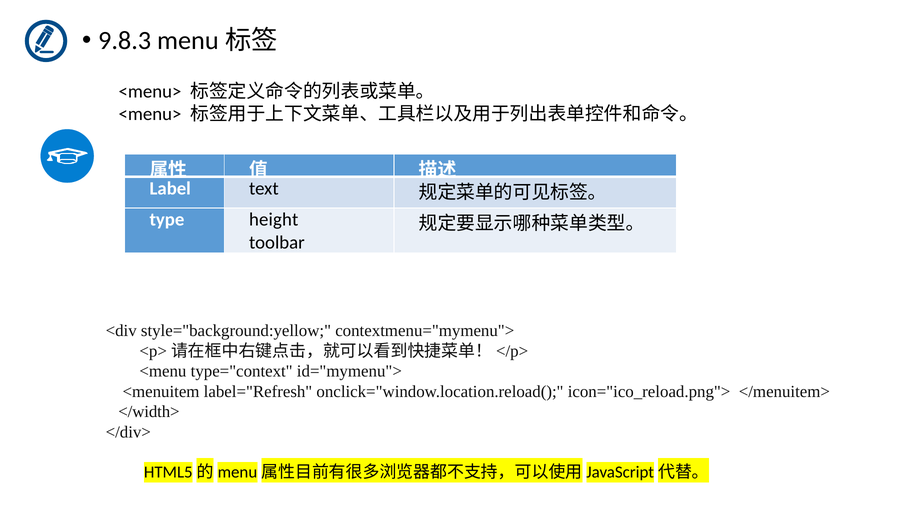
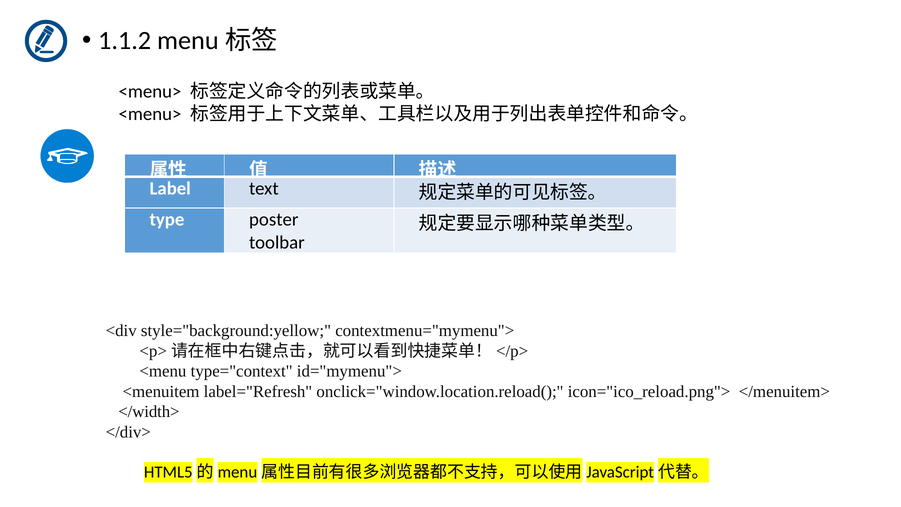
9.8.3: 9.8.3 -> 1.1.2
height: height -> poster
